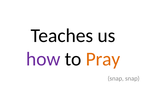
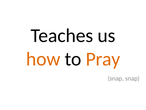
how colour: purple -> orange
